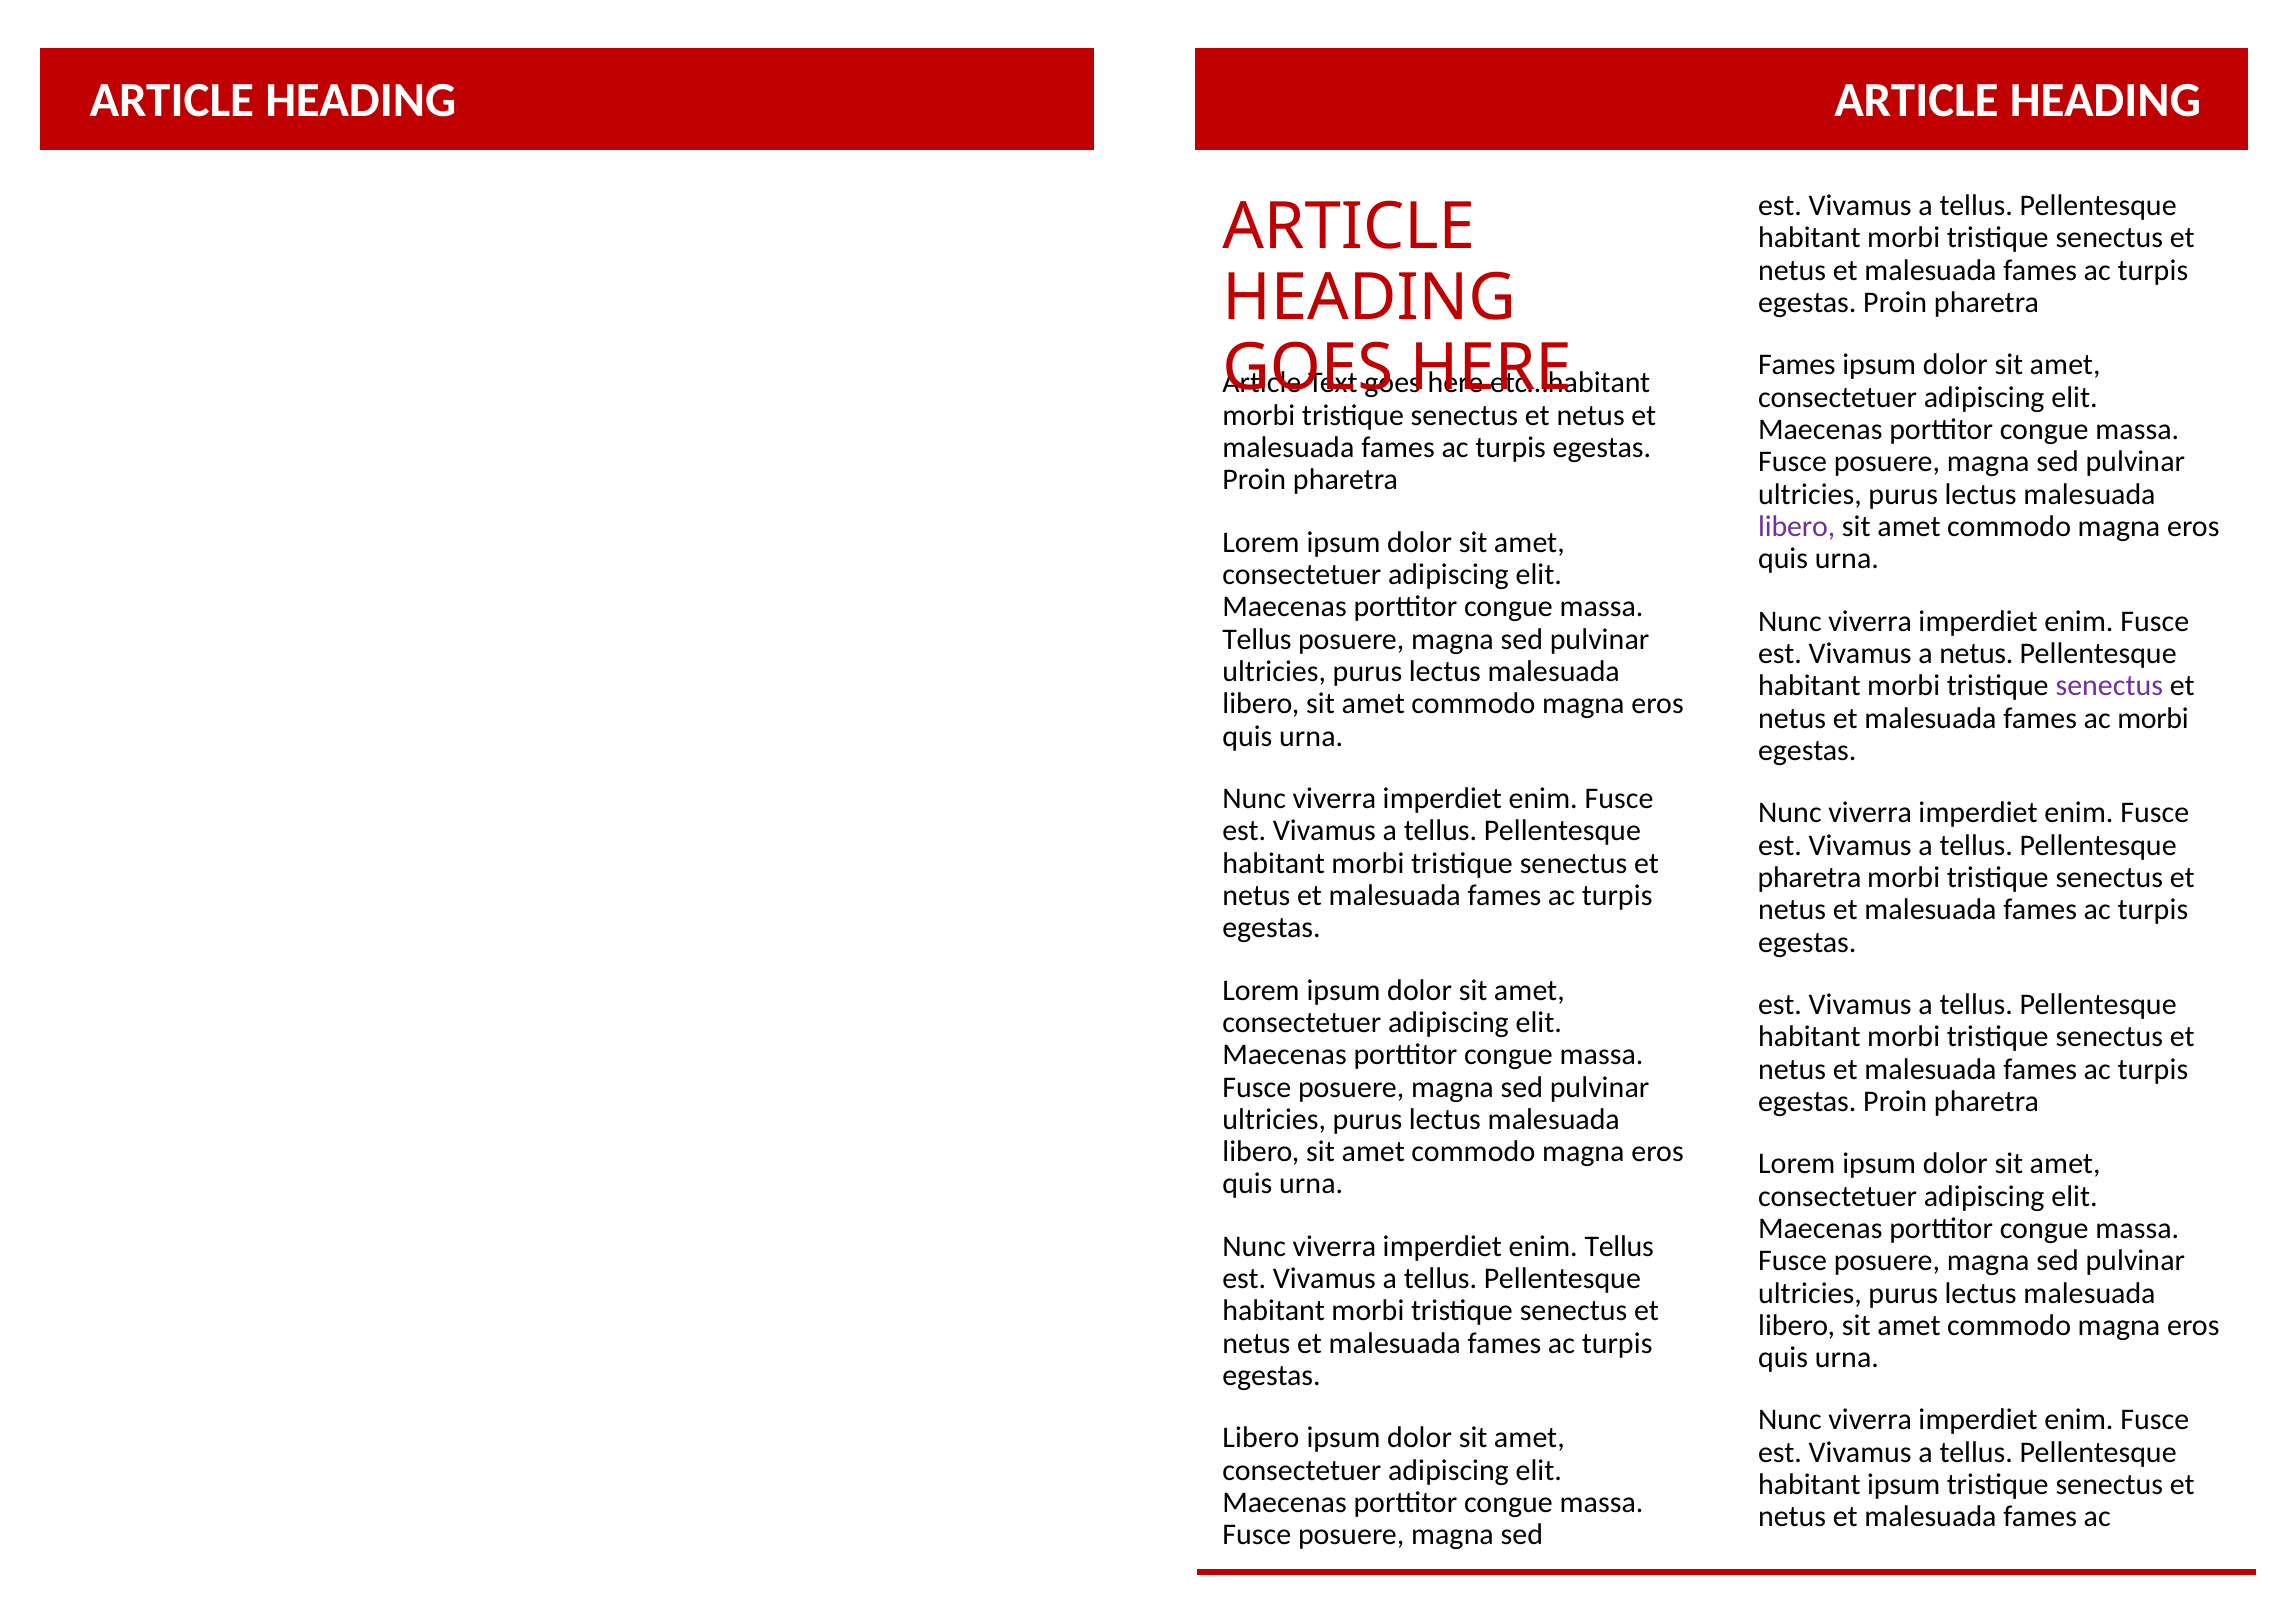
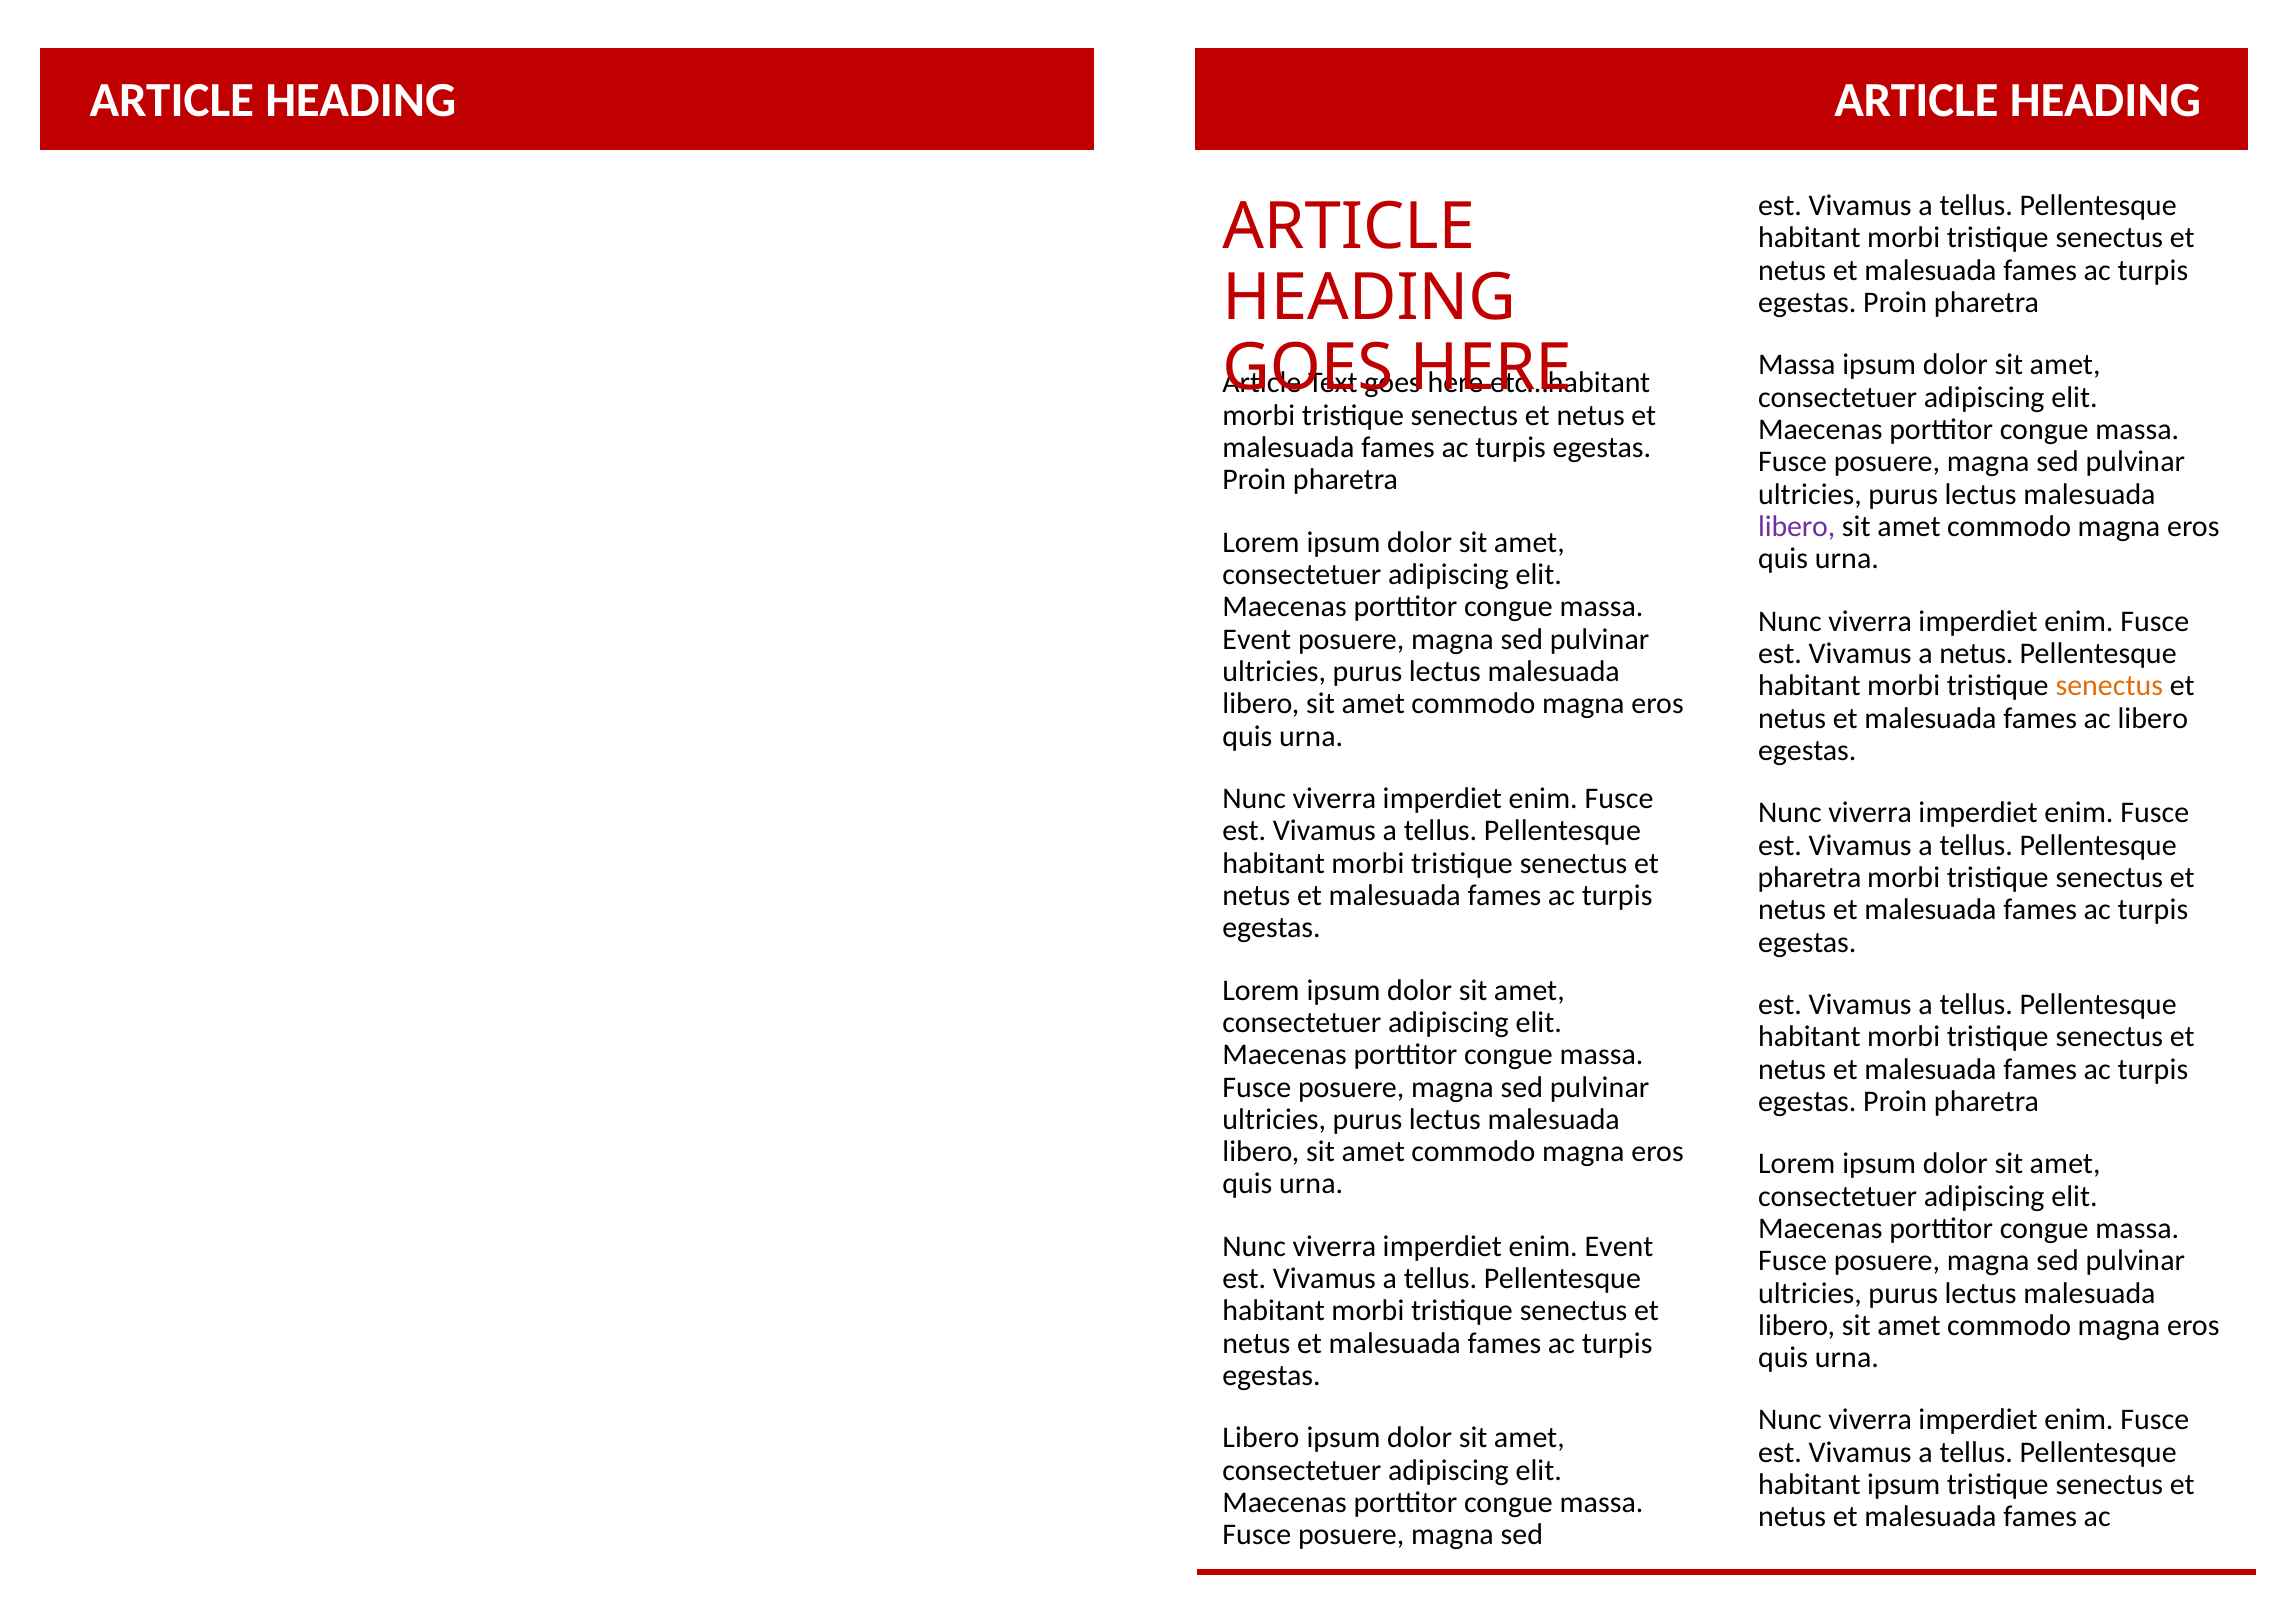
Fames at (1797, 365): Fames -> Massa
Tellus at (1257, 639): Tellus -> Event
senectus at (2109, 686) colour: purple -> orange
ac morbi: morbi -> libero
enim Tellus: Tellus -> Event
